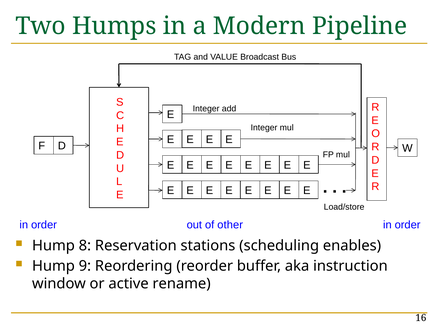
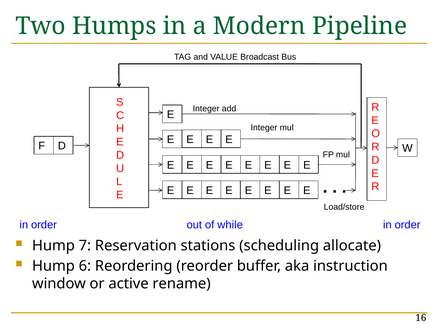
other: other -> while
8: 8 -> 7
enables: enables -> allocate
9: 9 -> 6
